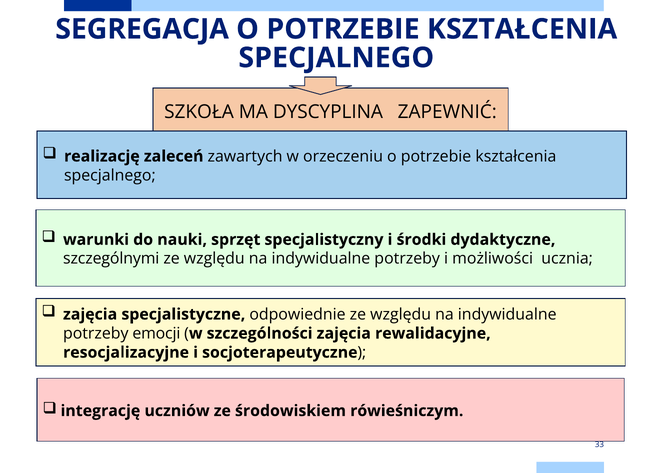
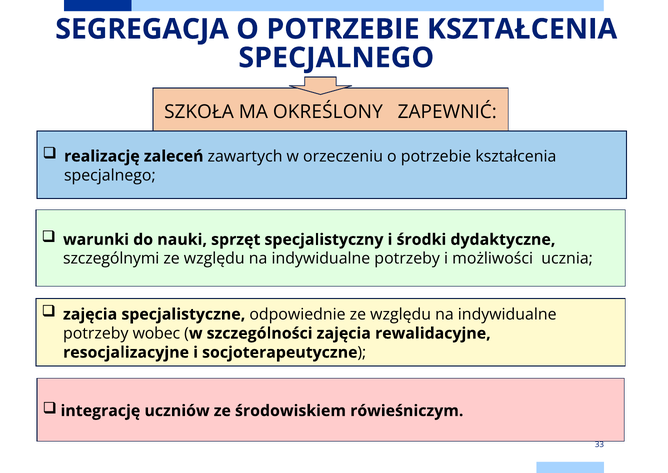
DYSCYPLINA: DYSCYPLINA -> OKREŚLONY
emocji: emocji -> wobec
